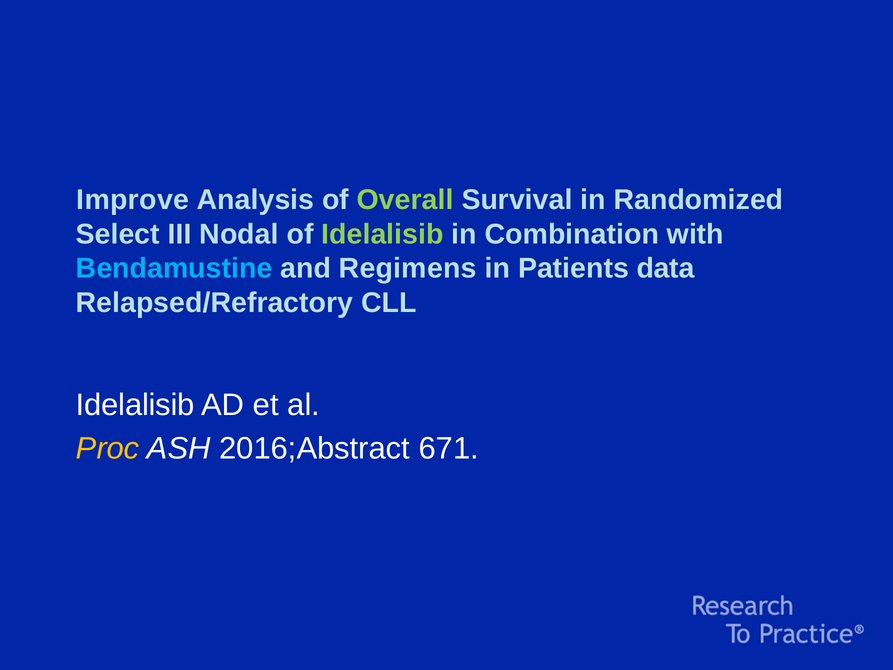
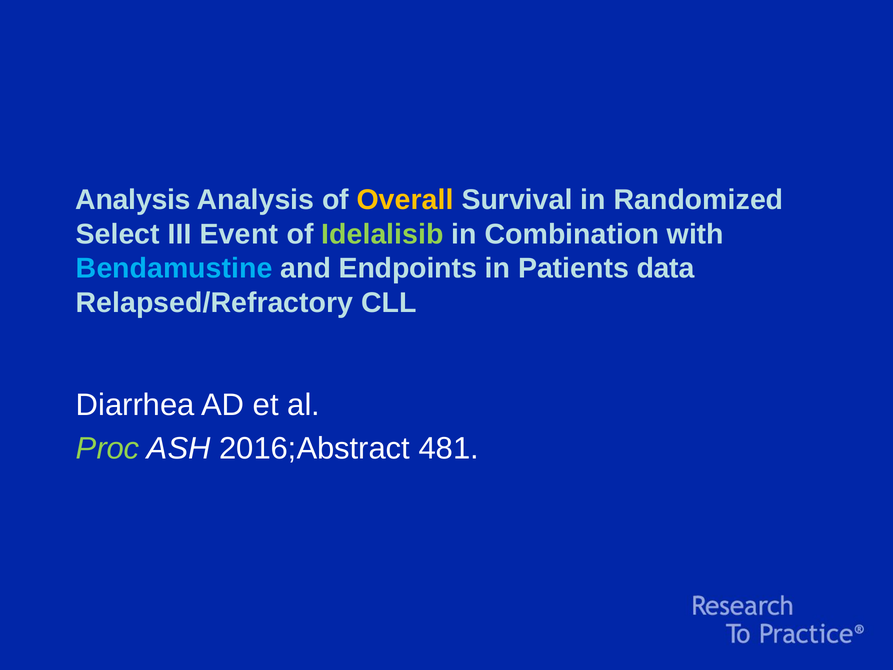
Improve at (133, 200): Improve -> Analysis
Overall colour: light green -> yellow
Nodal: Nodal -> Event
Regimens: Regimens -> Endpoints
Idelalisib at (135, 405): Idelalisib -> Diarrhea
Proc colour: yellow -> light green
671: 671 -> 481
